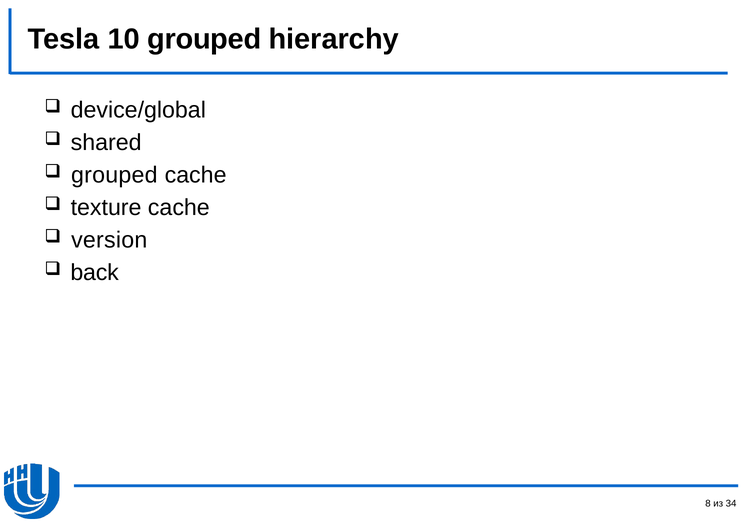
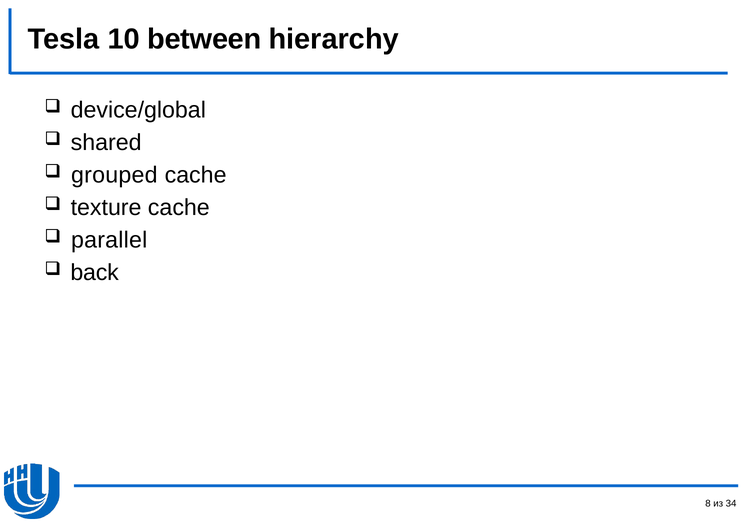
10 grouped: grouped -> between
version: version -> parallel
